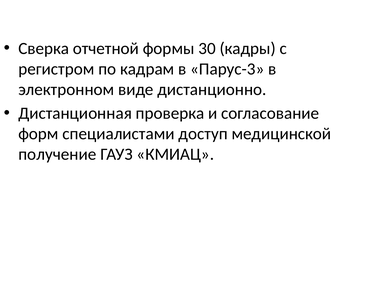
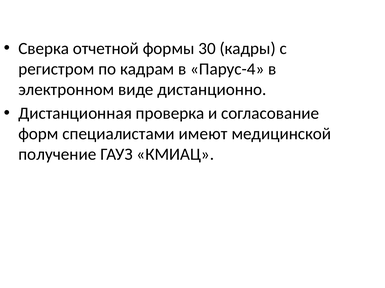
Парус-3: Парус-3 -> Парус-4
доступ: доступ -> имеют
